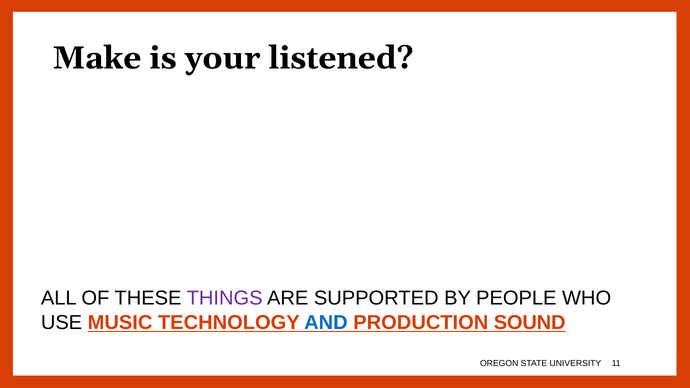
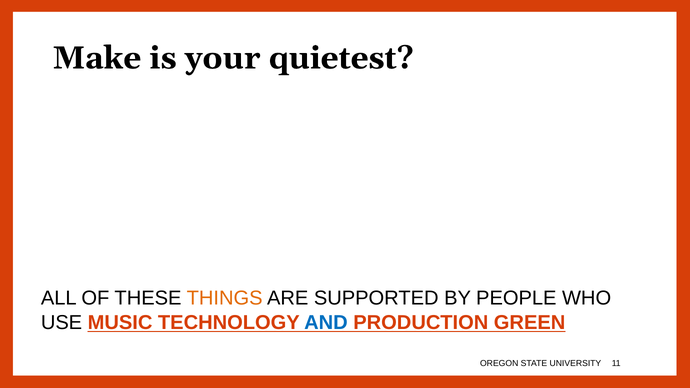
listened: listened -> quietest
THINGS colour: purple -> orange
SOUND: SOUND -> GREEN
